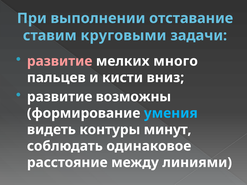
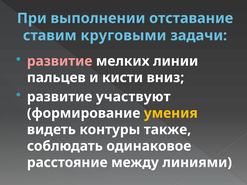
много: много -> линии
возможны: возможны -> участвуют
умения colour: light blue -> yellow
минут: минут -> также
